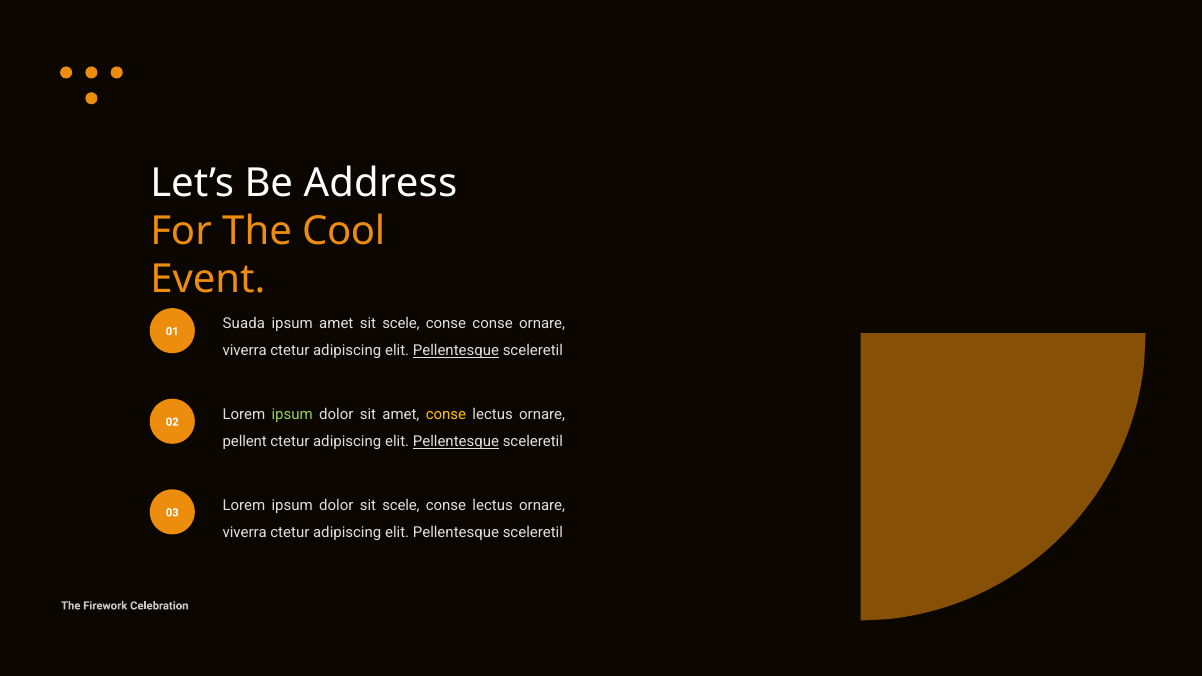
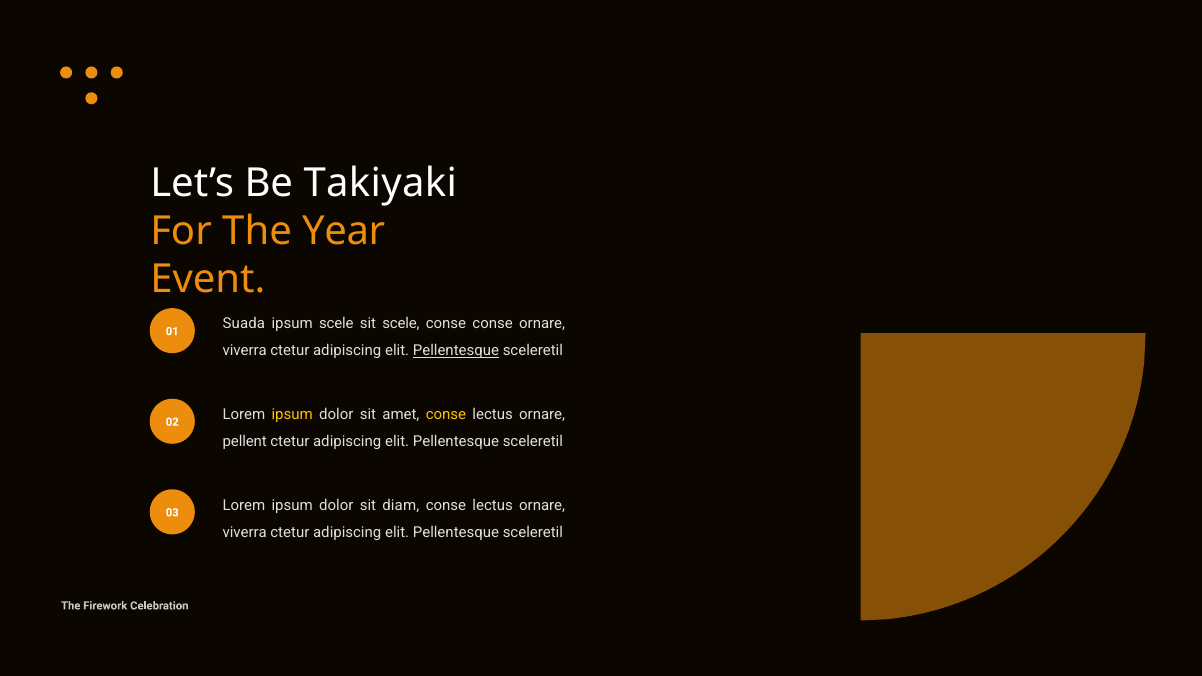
Address: Address -> Takiyaki
Cool: Cool -> Year
ipsum amet: amet -> scele
ipsum at (292, 415) colour: light green -> yellow
Pellentesque at (456, 442) underline: present -> none
dolor sit scele: scele -> diam
